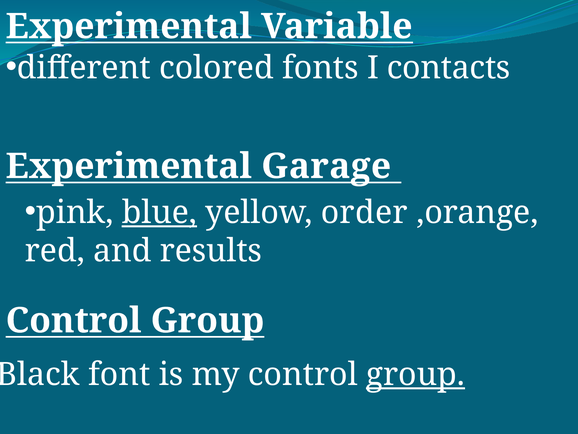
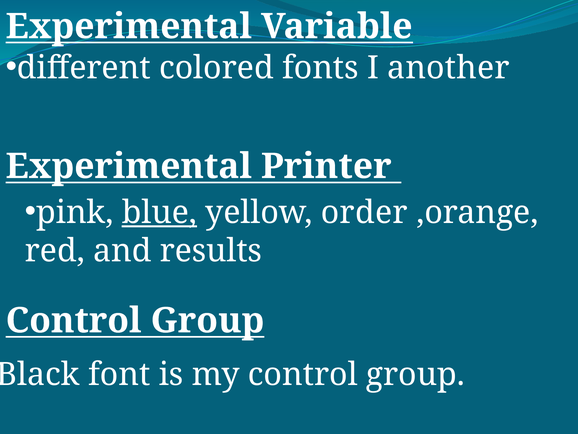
contacts: contacts -> another
Garage: Garage -> Printer
group at (415, 374) underline: present -> none
